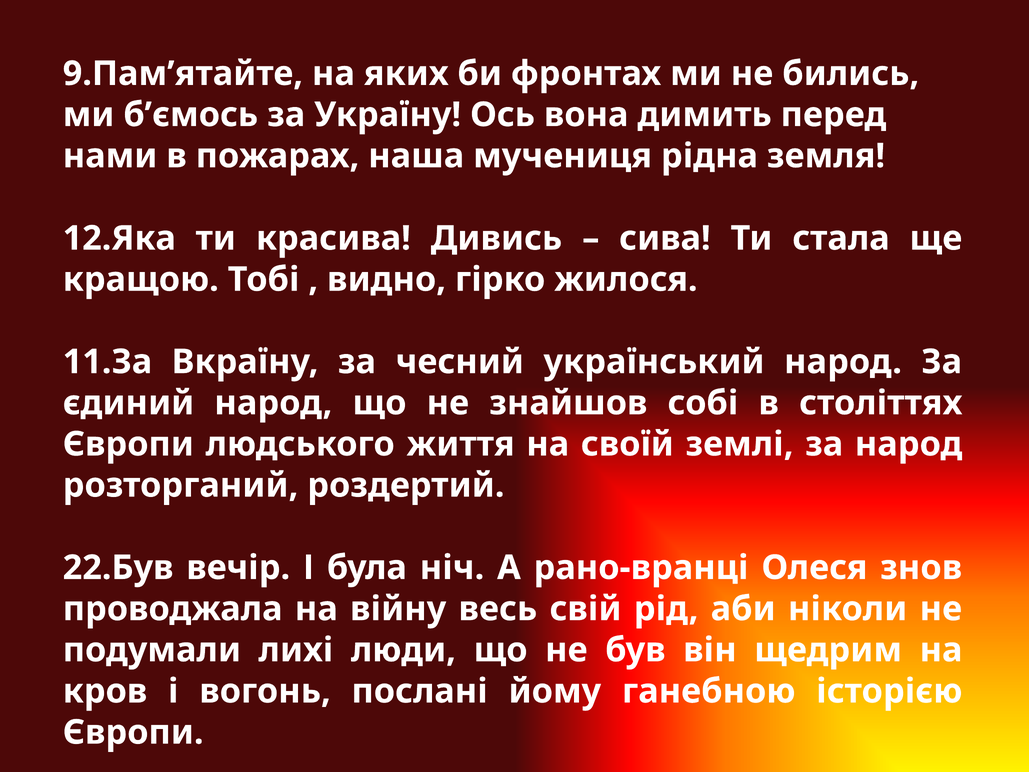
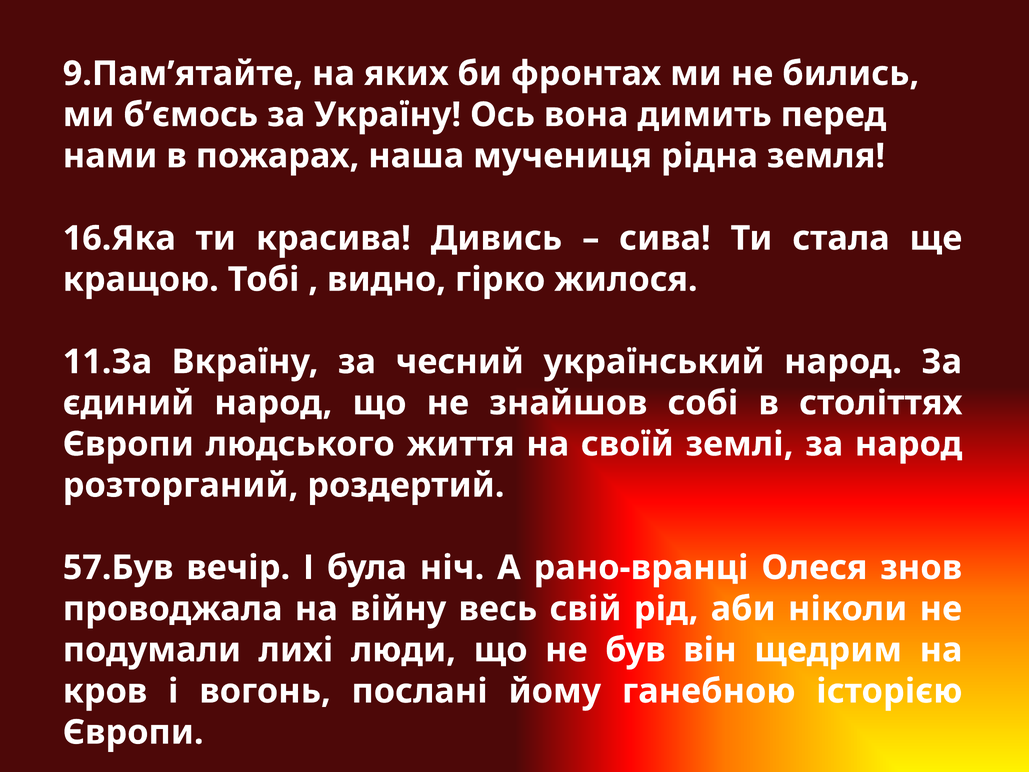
12.Яка: 12.Яка -> 16.Яка
22.Був: 22.Був -> 57.Був
